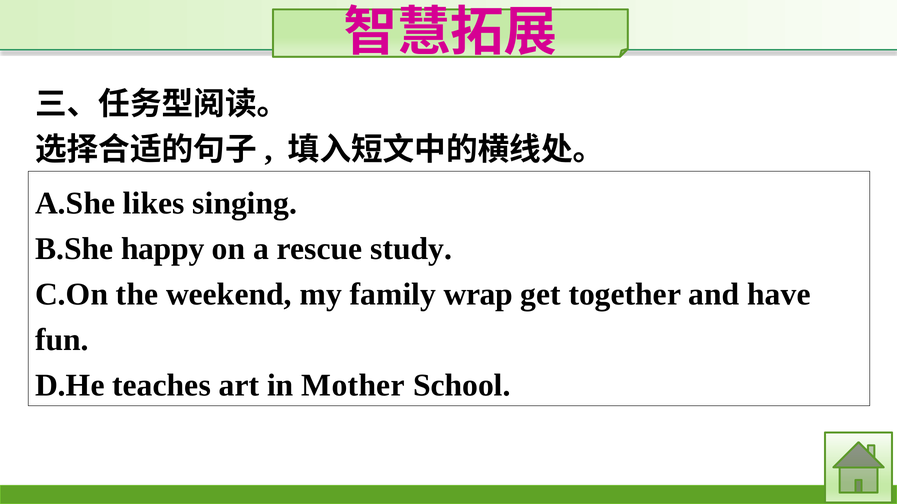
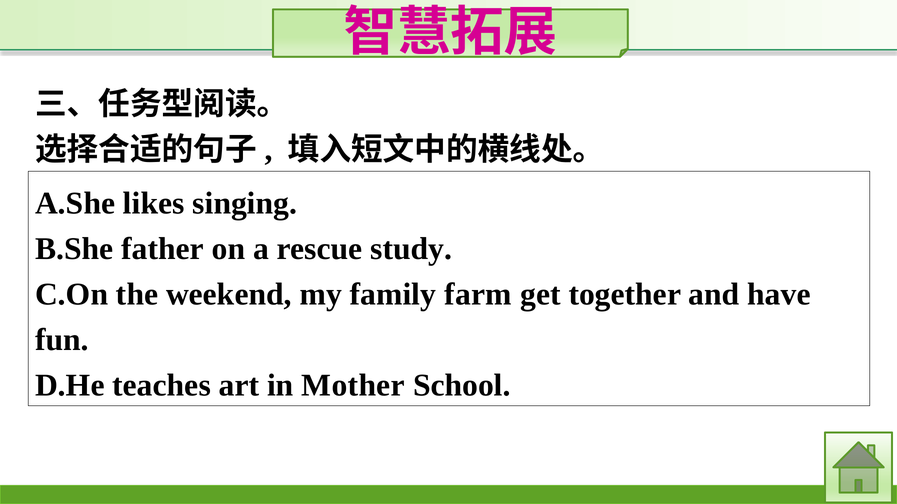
happy: happy -> father
wrap: wrap -> farm
